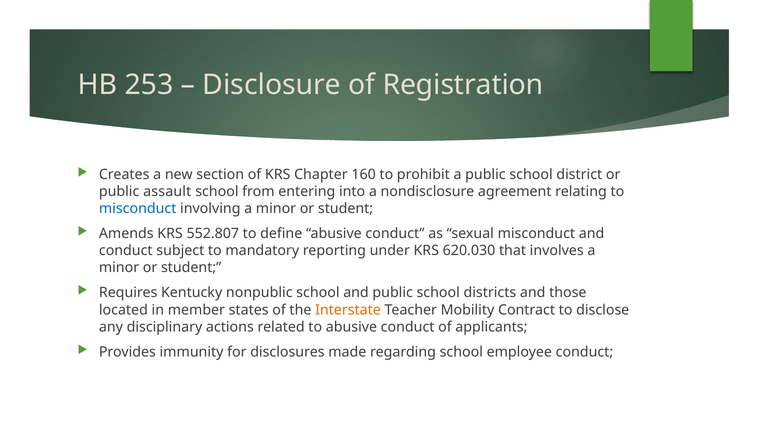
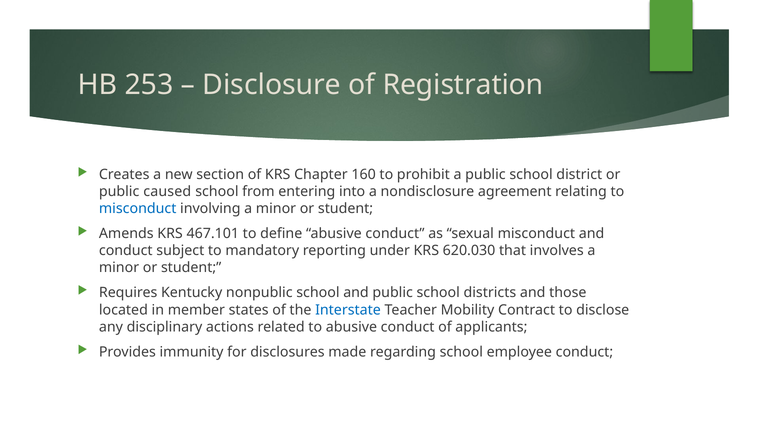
assault: assault -> caused
552.807: 552.807 -> 467.101
Interstate colour: orange -> blue
